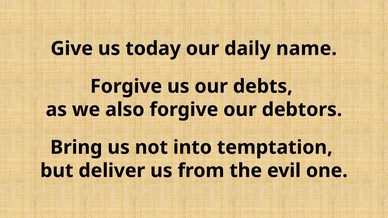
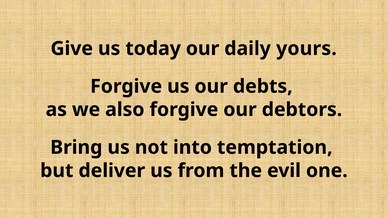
name: name -> yours
